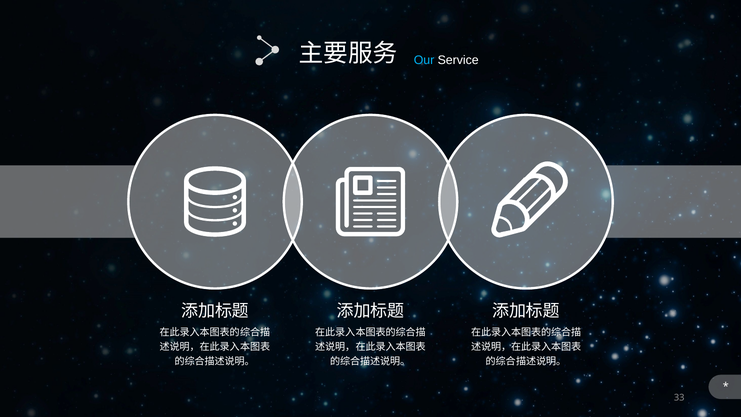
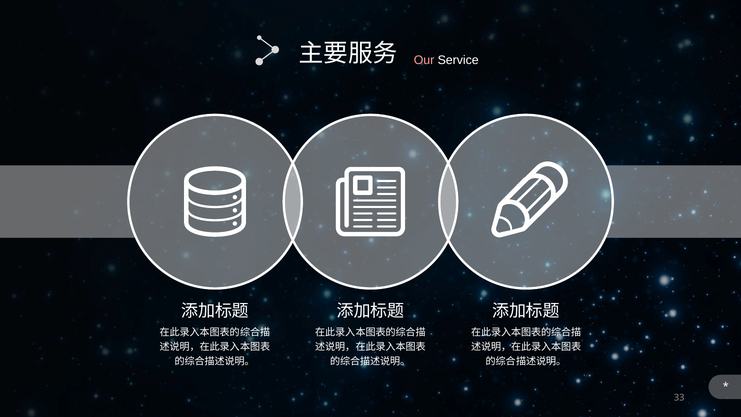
Our colour: light blue -> pink
